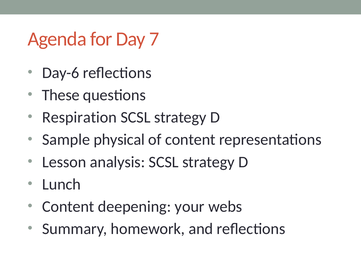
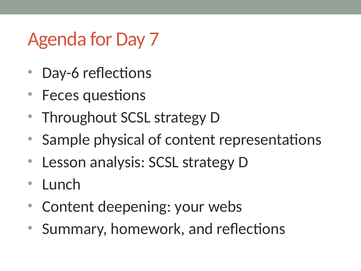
These: These -> Feces
Respiration: Respiration -> Throughout
